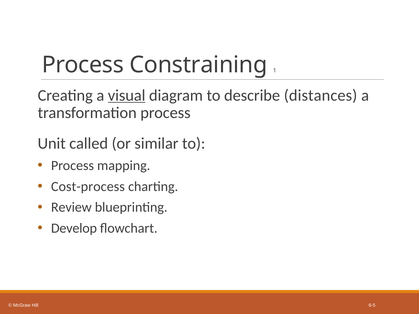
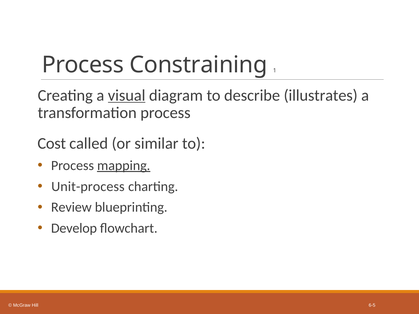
distances: distances -> illustrates
Unit: Unit -> Cost
mapping underline: none -> present
Cost-process: Cost-process -> Unit-process
